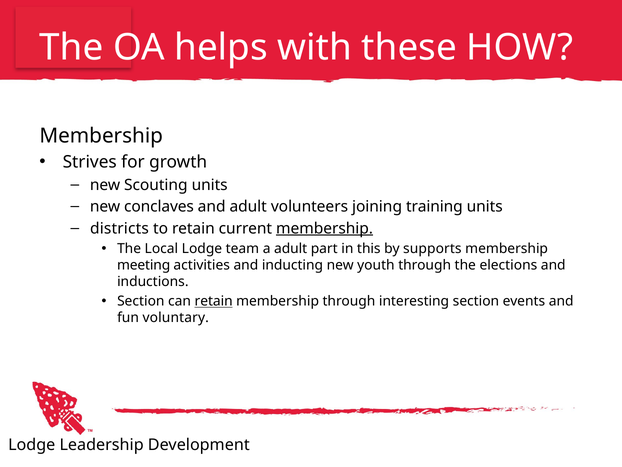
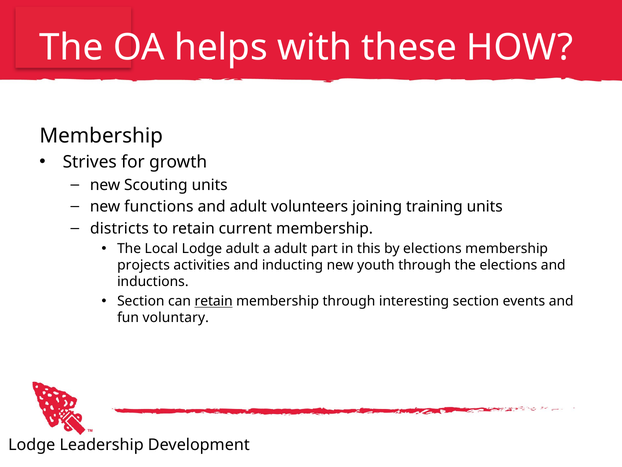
conclaves: conclaves -> functions
membership at (325, 228) underline: present -> none
Lodge team: team -> adult
by supports: supports -> elections
meeting: meeting -> projects
